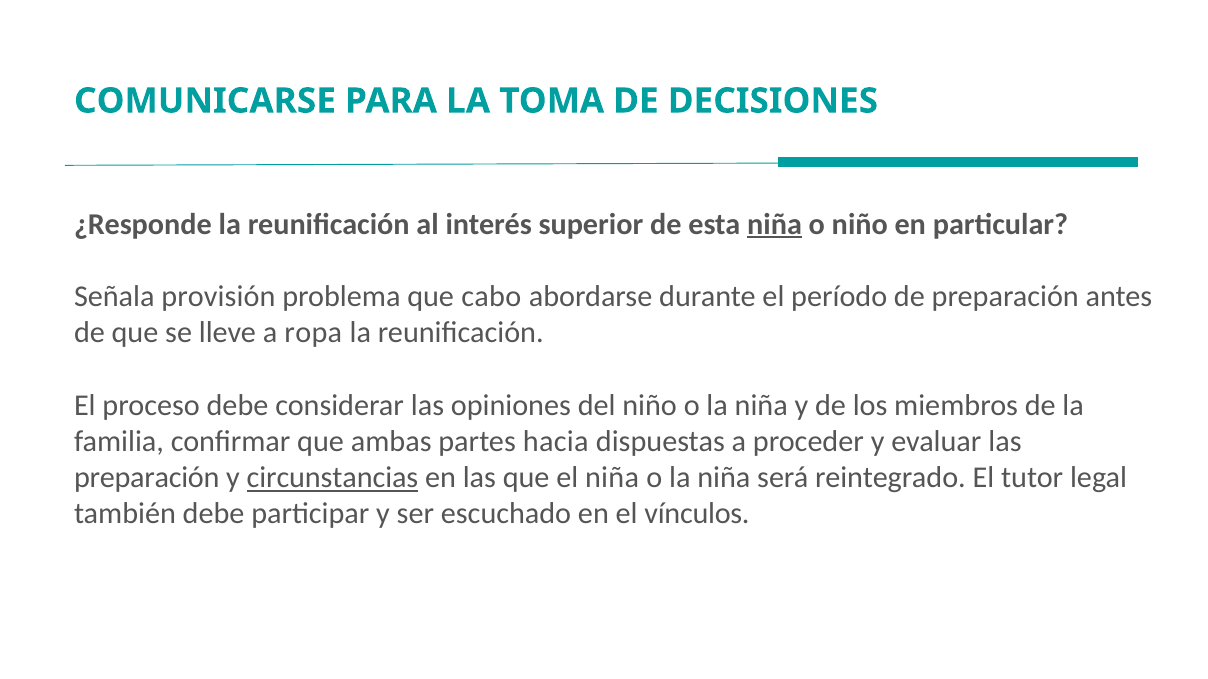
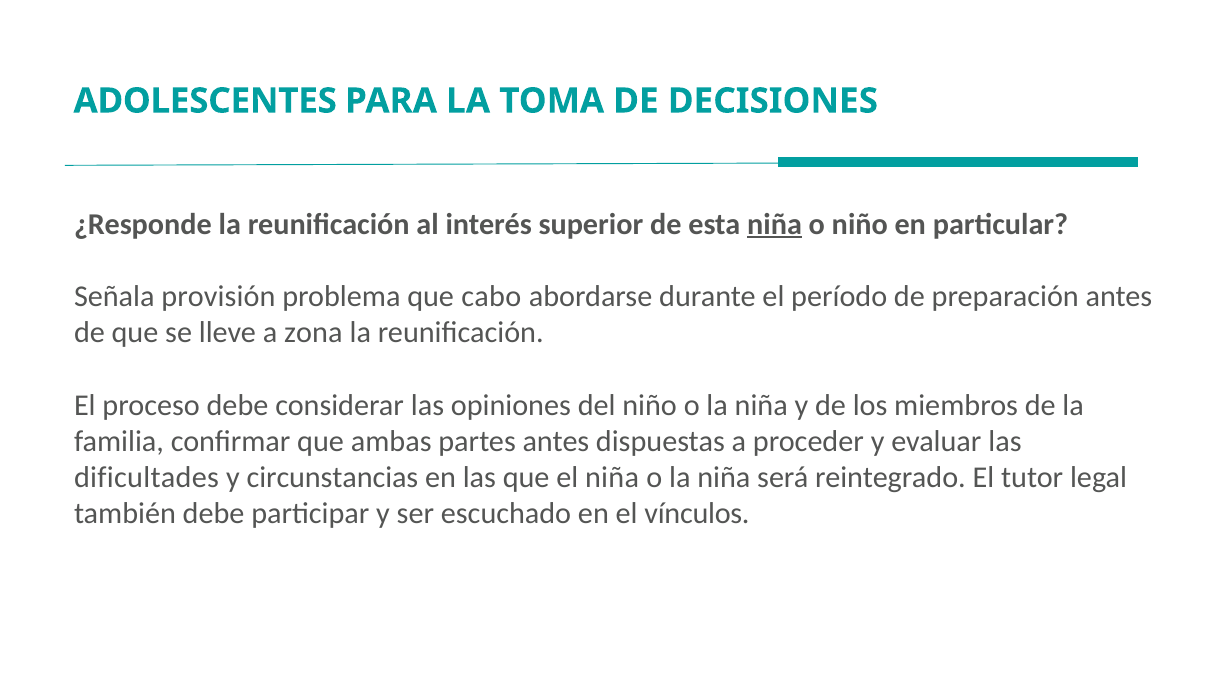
COMUNICARSE: COMUNICARSE -> ADOLESCENTES
ropa: ropa -> zona
partes hacia: hacia -> antes
preparación at (147, 478): preparación -> dificultades
circunstancias underline: present -> none
